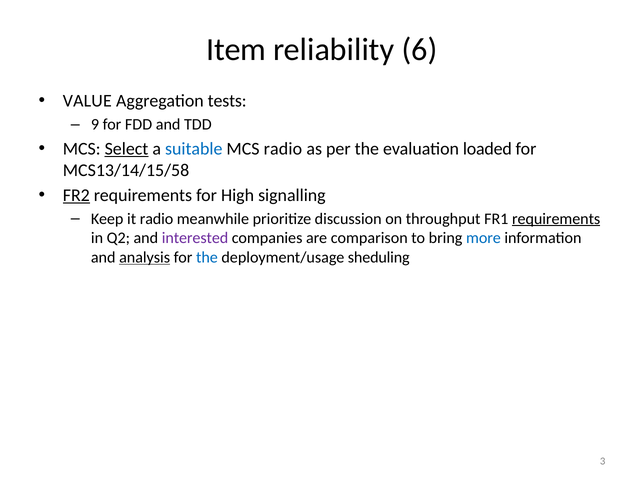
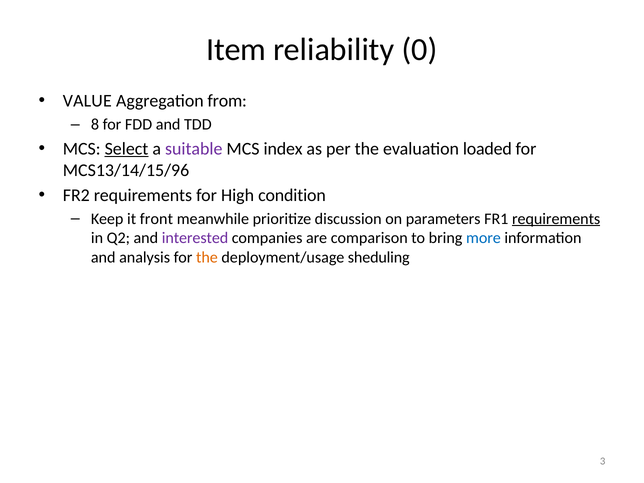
6: 6 -> 0
tests: tests -> from
9: 9 -> 8
suitable colour: blue -> purple
MCS radio: radio -> index
MCS13/14/15/58: MCS13/14/15/58 -> MCS13/14/15/96
FR2 underline: present -> none
signalling: signalling -> condition
it radio: radio -> front
throughput: throughput -> parameters
analysis underline: present -> none
the at (207, 257) colour: blue -> orange
